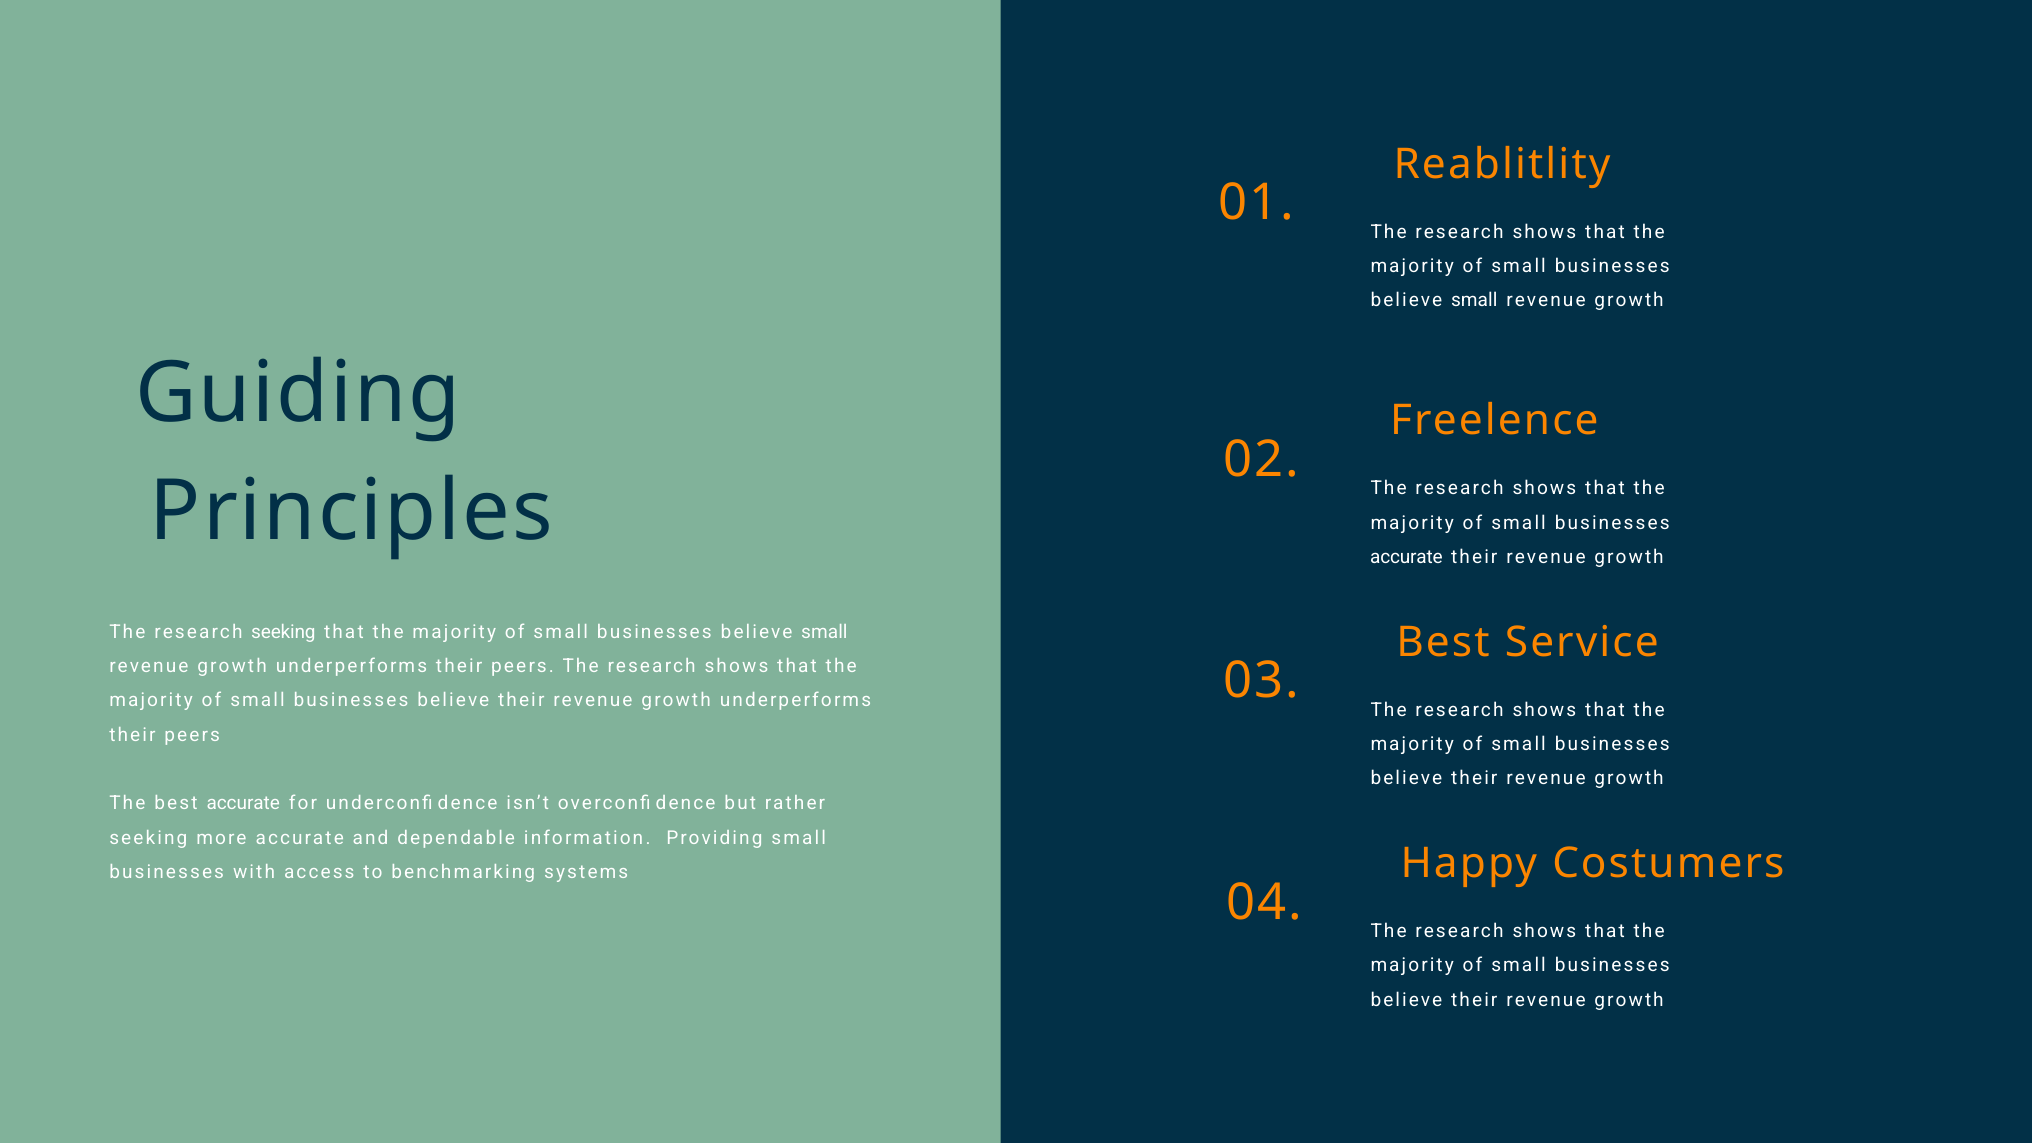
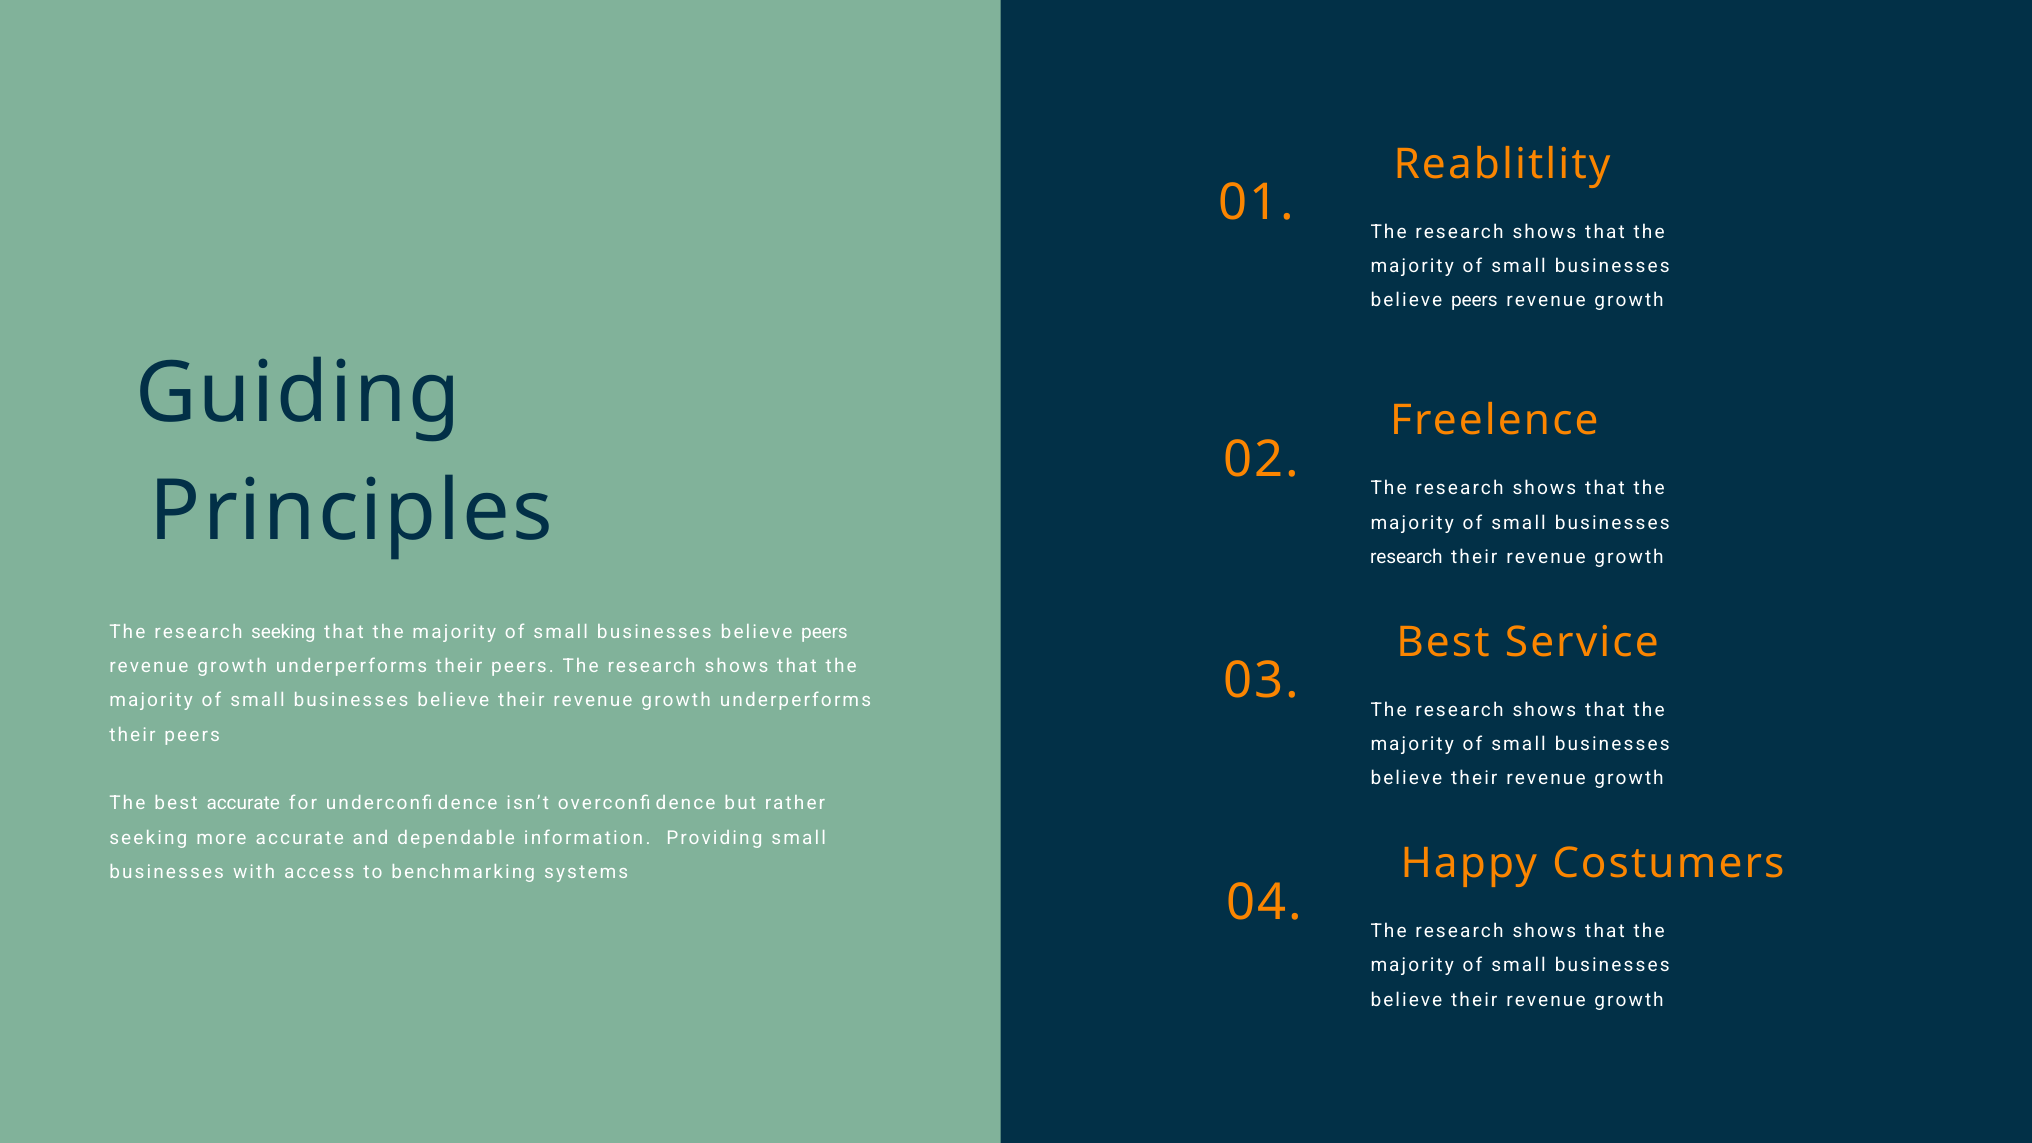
small at (1474, 301): small -> peers
accurate at (1406, 557): accurate -> research
small at (824, 632): small -> peers
